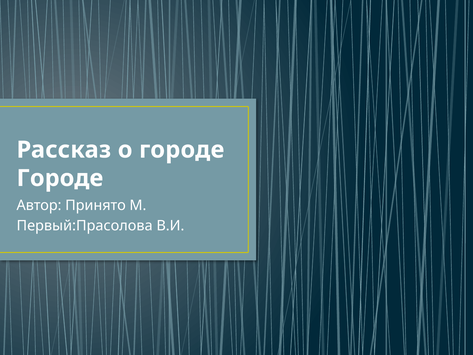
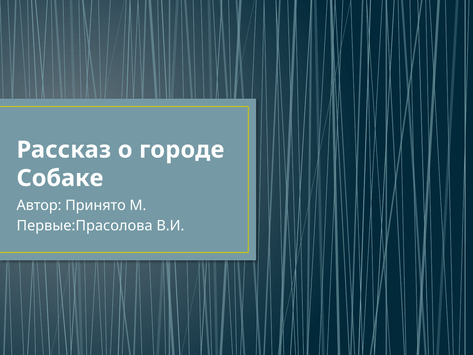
Городе at (60, 178): Городе -> Собаке
Первый:Прасолова: Первый:Прасолова -> Первые:Прасолова
